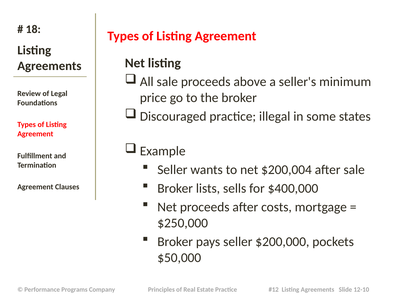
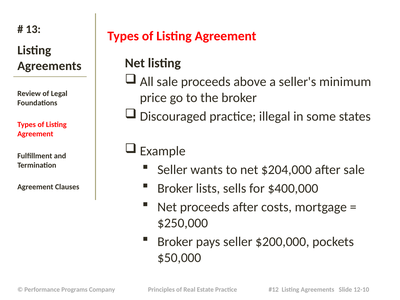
18: 18 -> 13
$200,004: $200,004 -> $204,000
